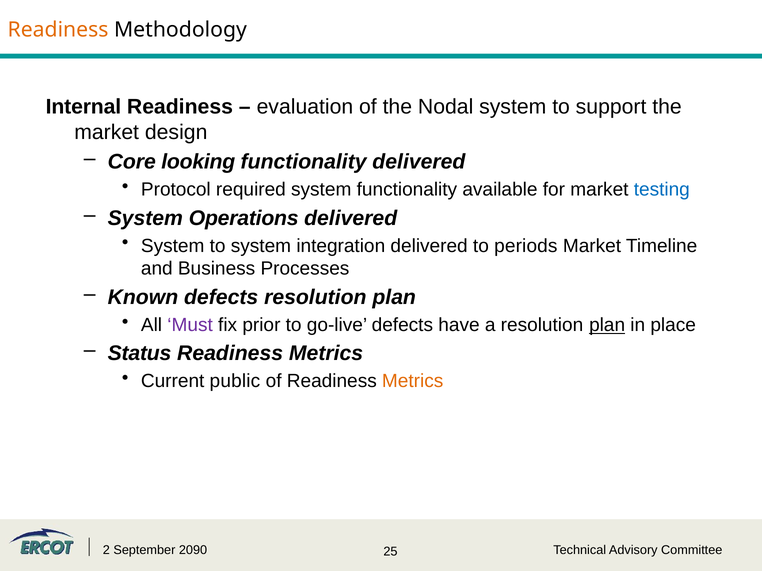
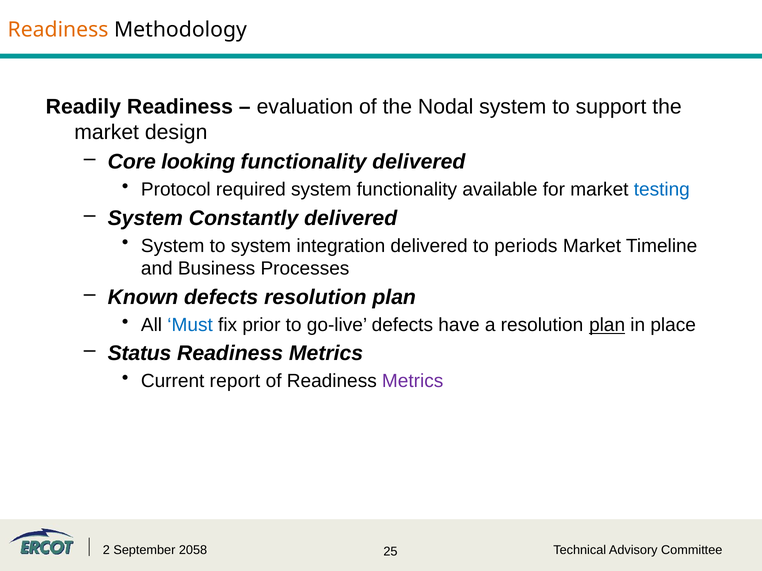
Internal: Internal -> Readily
Operations: Operations -> Constantly
Must colour: purple -> blue
public: public -> report
Metrics at (413, 382) colour: orange -> purple
2090: 2090 -> 2058
